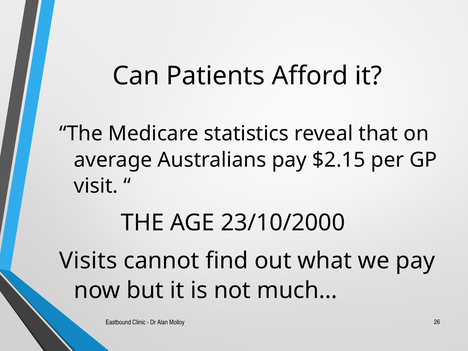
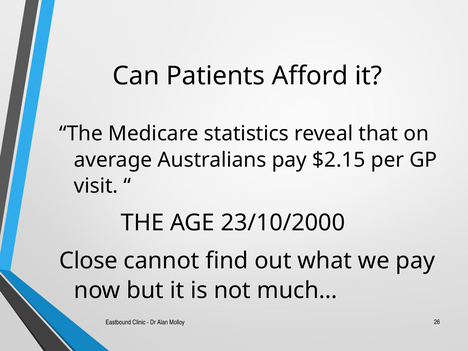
Visits: Visits -> Close
